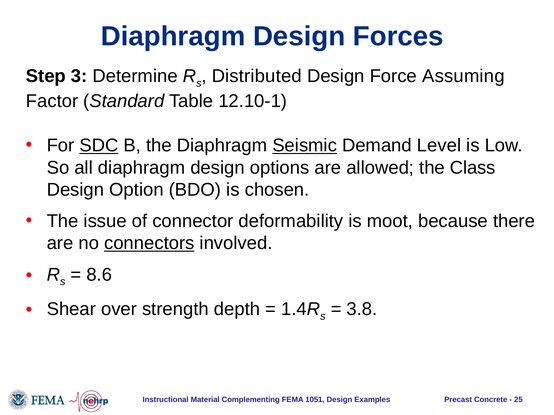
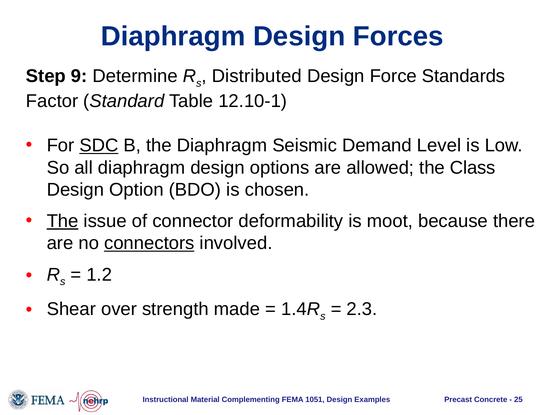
3: 3 -> 9
Assuming: Assuming -> Standards
Seismic underline: present -> none
The at (63, 221) underline: none -> present
8.6: 8.6 -> 1.2
depth: depth -> made
3.8: 3.8 -> 2.3
